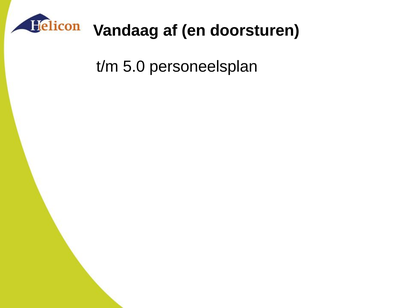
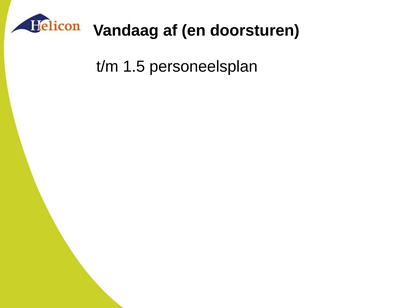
5.0: 5.0 -> 1.5
